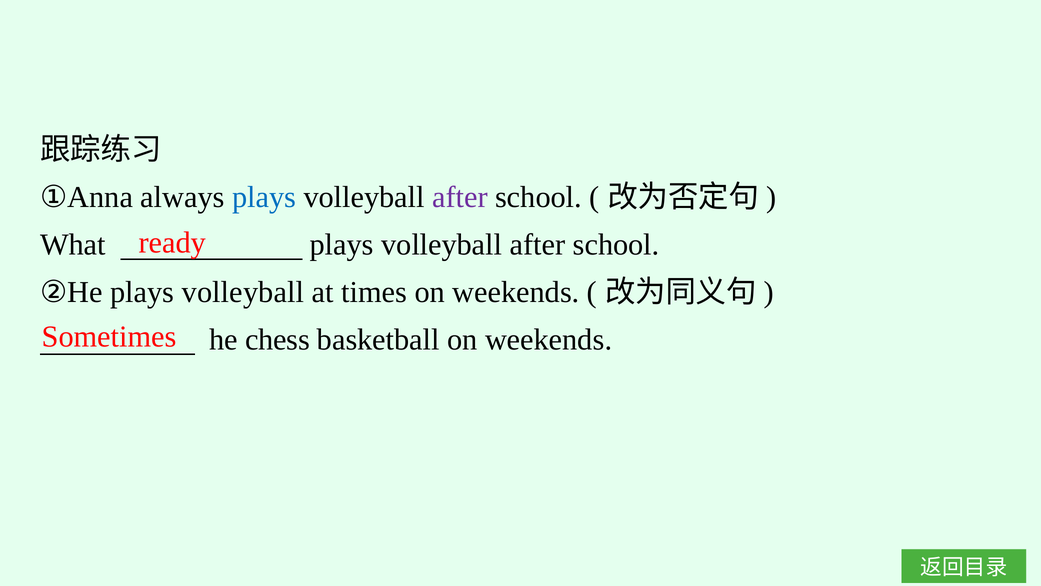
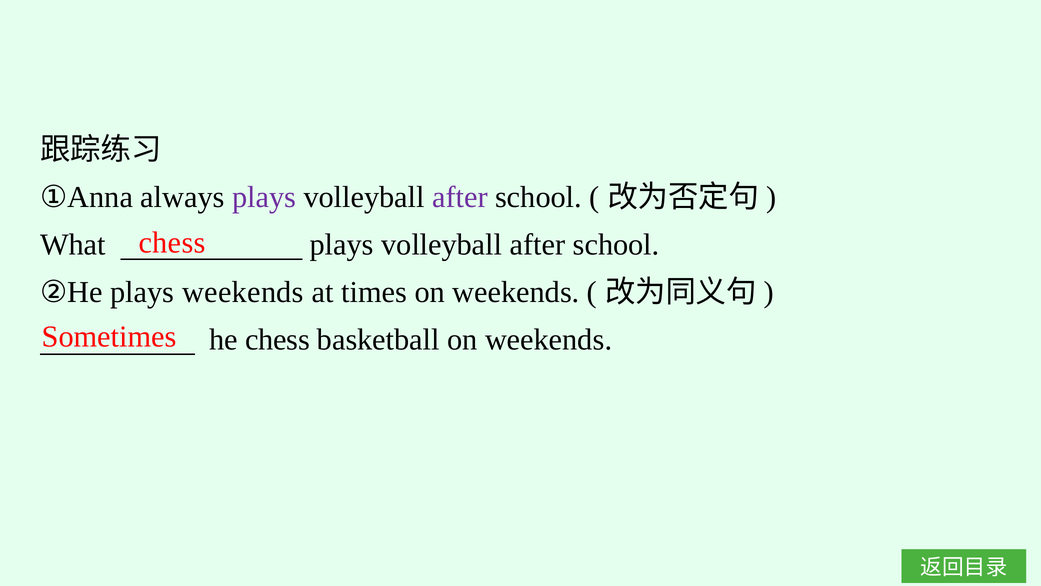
plays at (264, 197) colour: blue -> purple
ready at (172, 243): ready -> chess
②He plays volleyball: volleyball -> weekends
